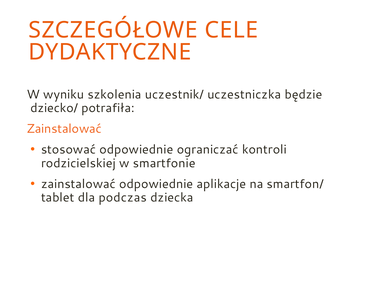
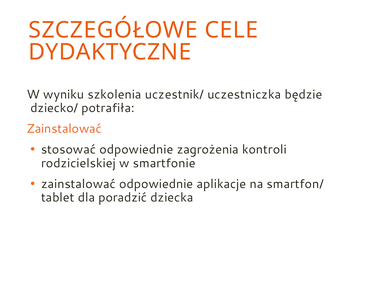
ograniczać: ograniczać -> zagrożenia
podczas: podczas -> poradzić
